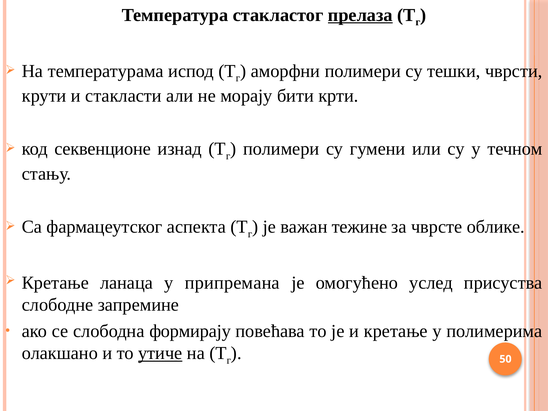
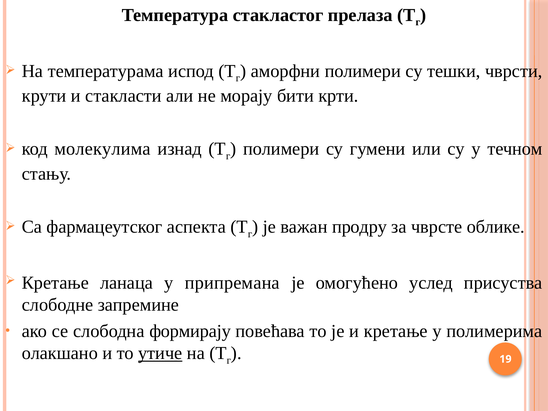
прелаза underline: present -> none
секвенционе: секвенционе -> молекулима
тежине: тежине -> продру
50: 50 -> 19
